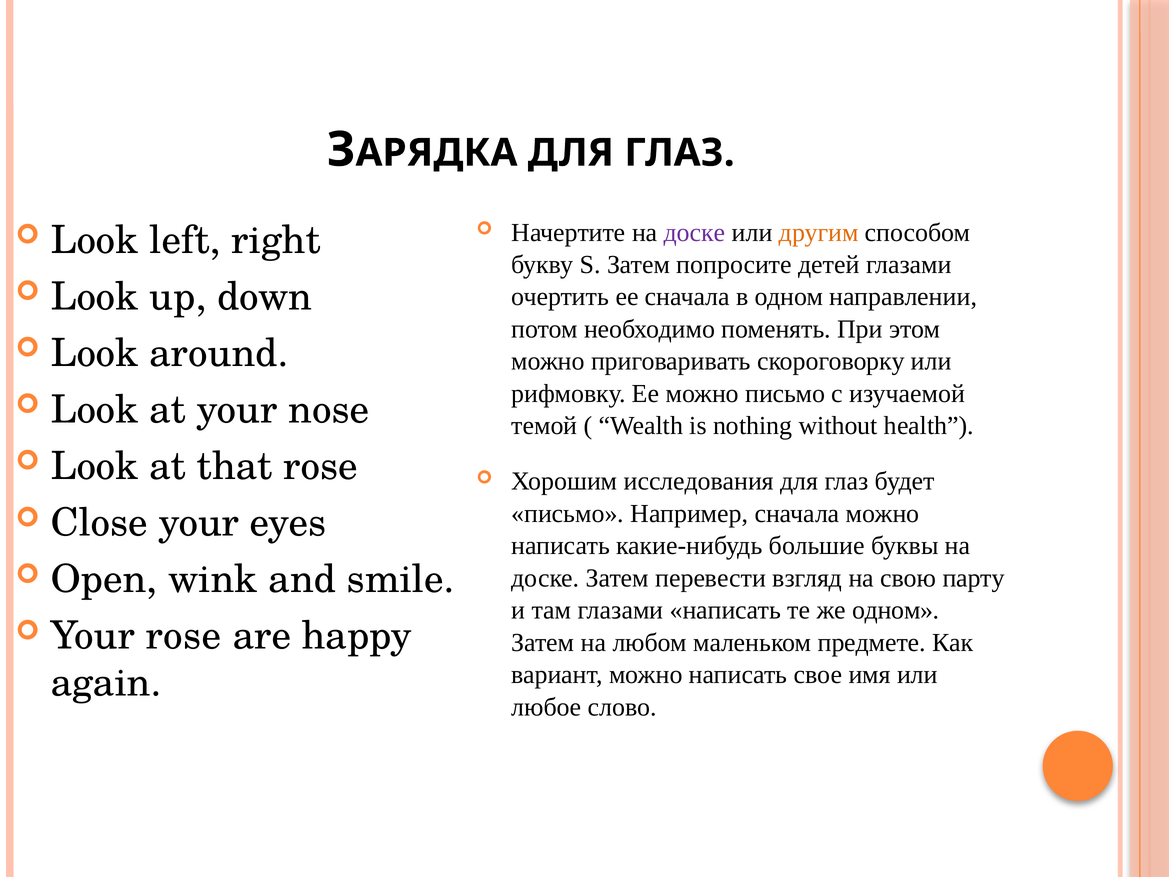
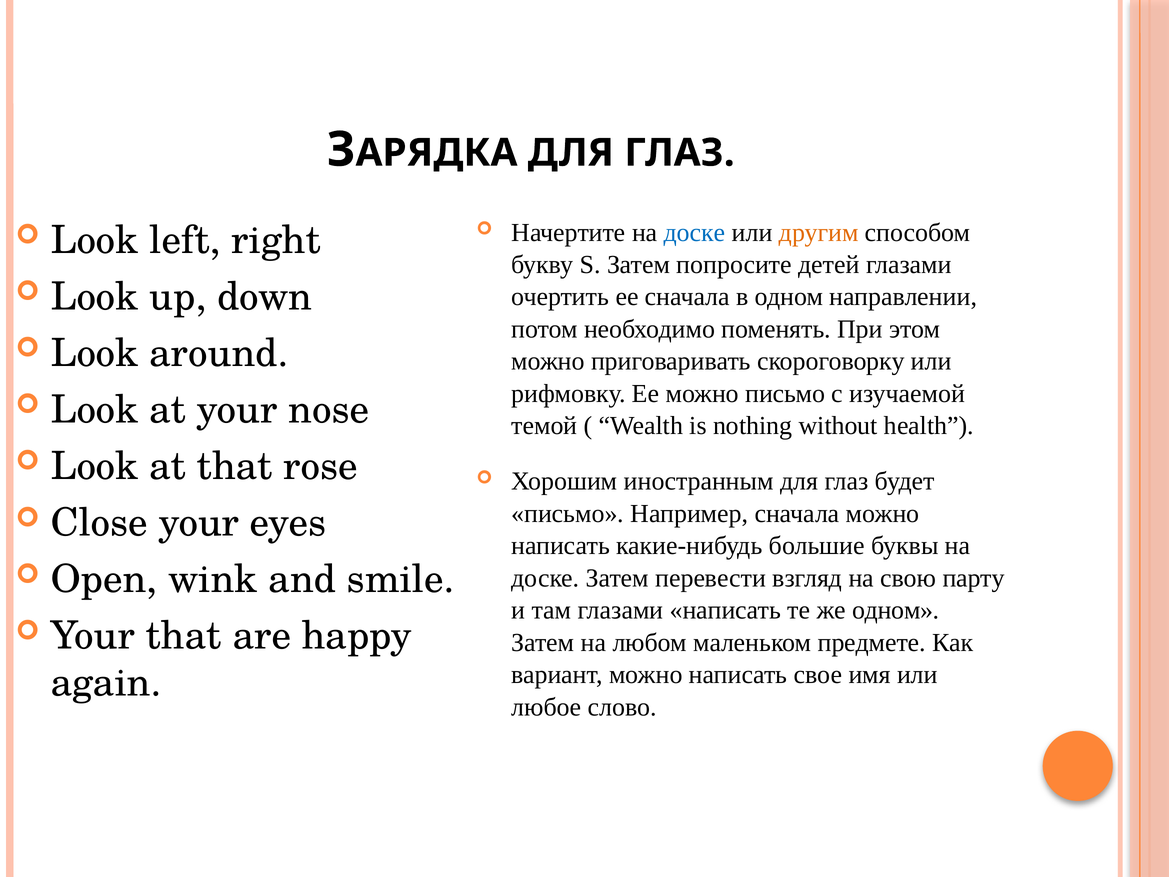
доске at (695, 232) colour: purple -> blue
исследования: исследования -> иностранным
Your rose: rose -> that
